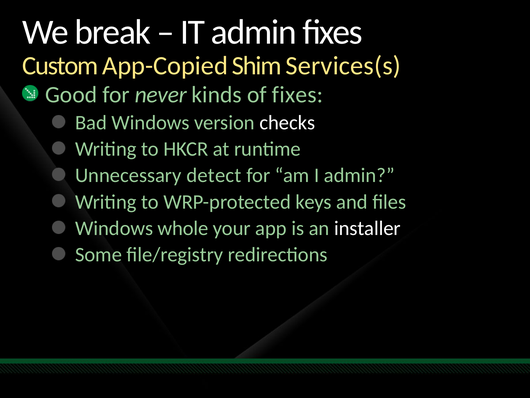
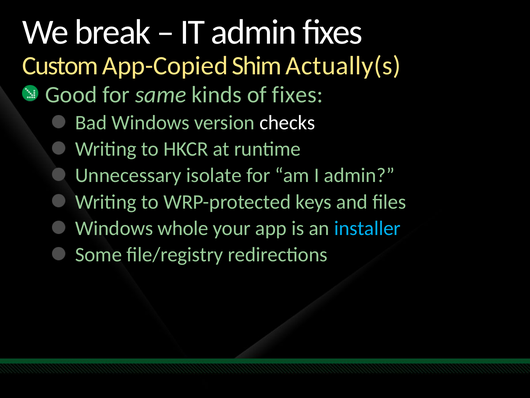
Services(s: Services(s -> Actually(s
never: never -> same
detect: detect -> isolate
installer colour: white -> light blue
